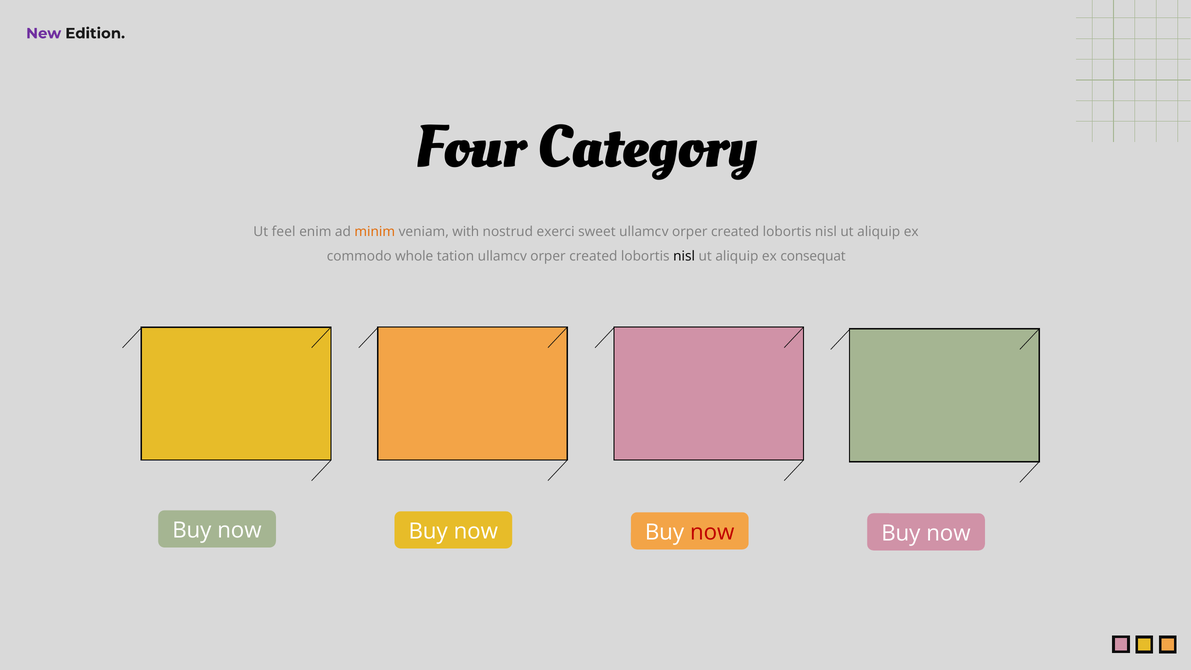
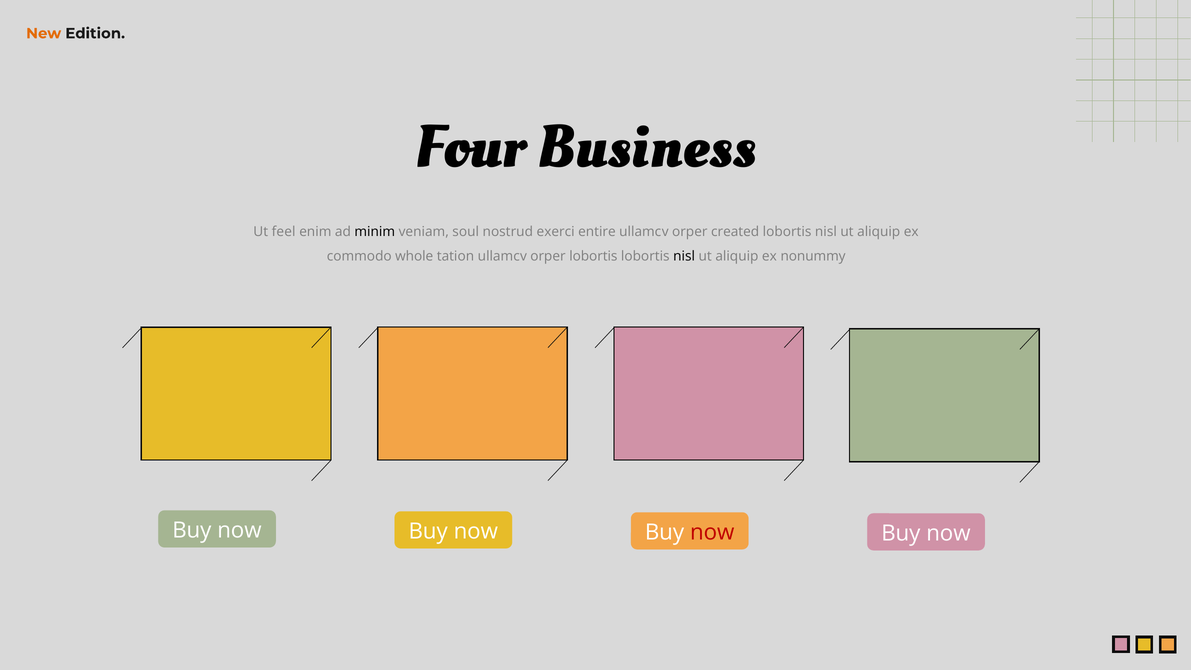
New colour: purple -> orange
Category: Category -> Business
minim colour: orange -> black
with: with -> soul
sweet: sweet -> entire
tation ullamcv orper created: created -> lobortis
consequat: consequat -> nonummy
